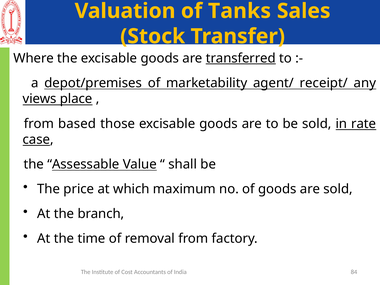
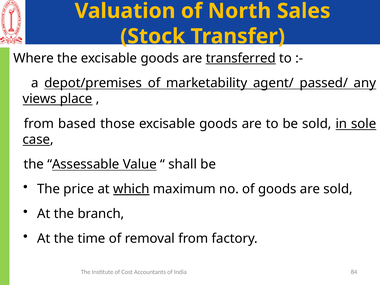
Tanks: Tanks -> North
receipt/: receipt/ -> passed/
rate: rate -> sole
which underline: none -> present
